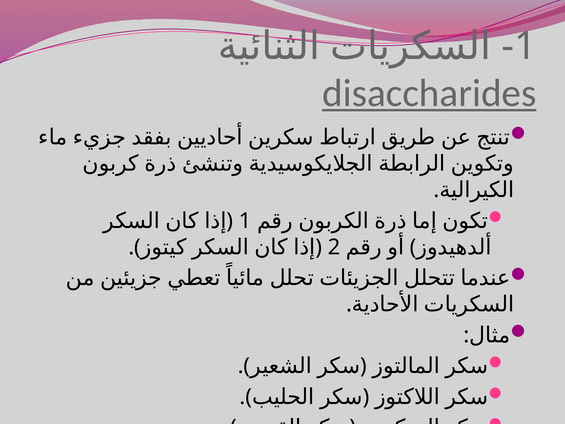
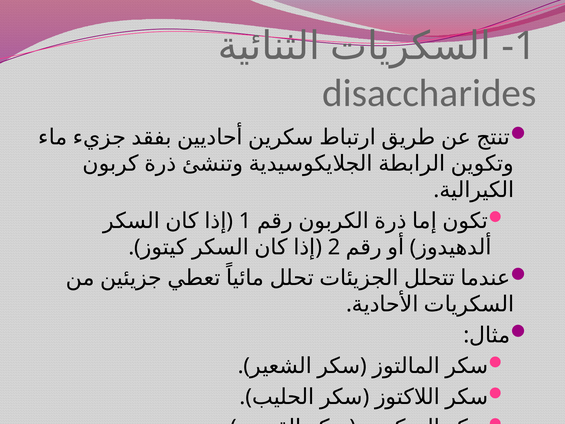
disaccharides underline: present -> none
